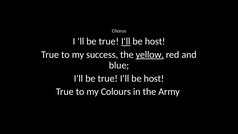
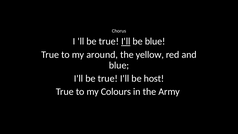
host at (155, 41): host -> blue
success: success -> around
yellow underline: present -> none
